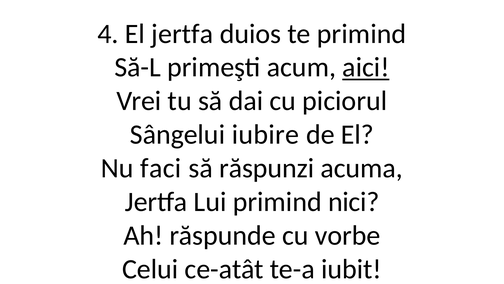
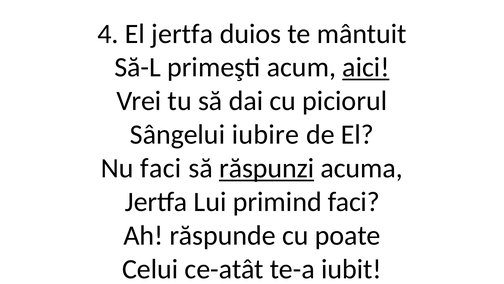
te primind: primind -> mântuit
răspunzi underline: none -> present
primind nici: nici -> faci
vorbe: vorbe -> poate
